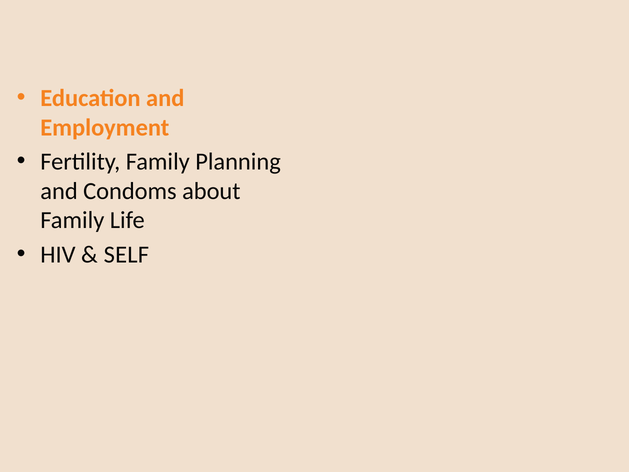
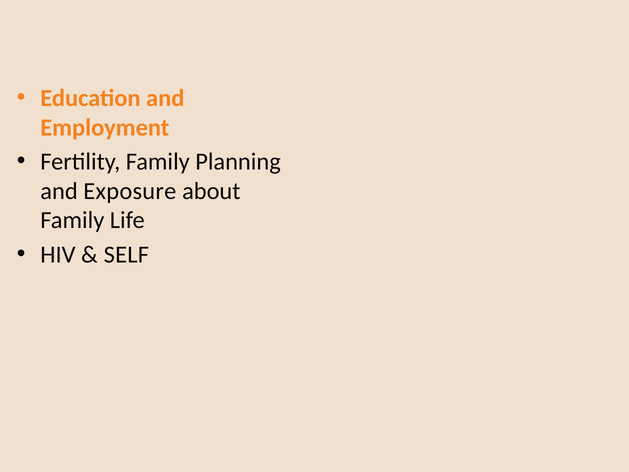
Condoms: Condoms -> Exposure
